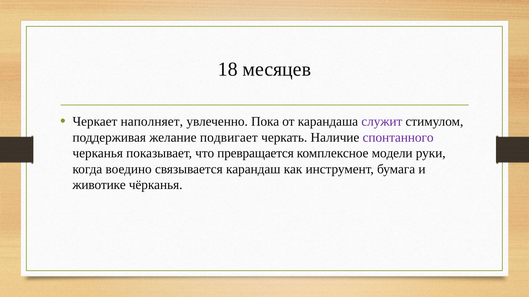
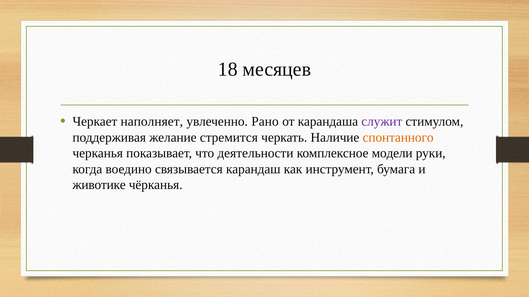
Пока: Пока -> Рано
подвигает: подвигает -> стремится
спонтанного colour: purple -> orange
превращается: превращается -> деятельности
